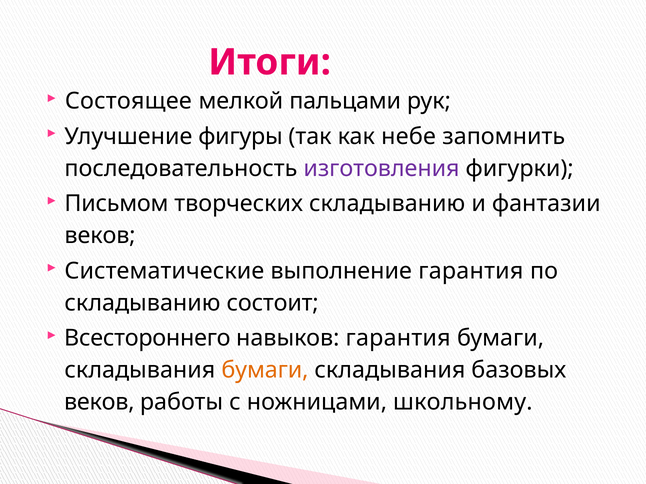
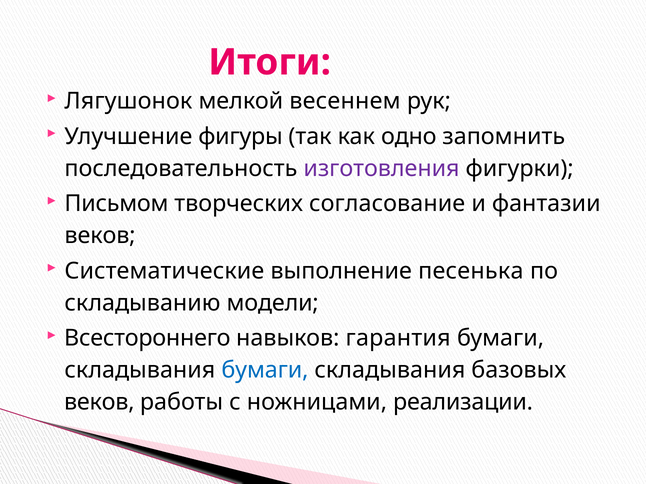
Состоящее: Состоящее -> Лягушонок
пальцами: пальцами -> весеннем
небе: небе -> одно
творческих складыванию: складыванию -> согласование
выполнение гарантия: гарантия -> песенька
состоит: состоит -> модели
бумаги at (265, 370) colour: orange -> blue
школьному: школьному -> реализации
